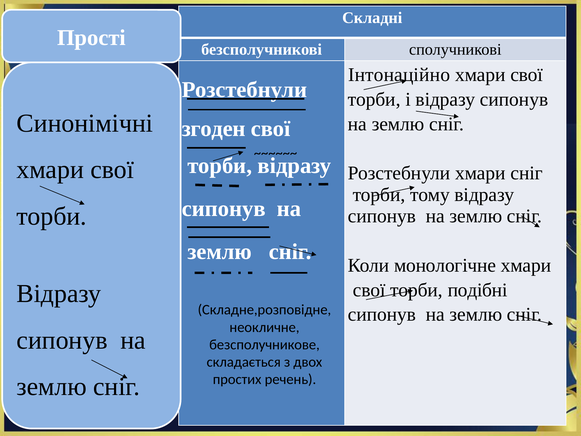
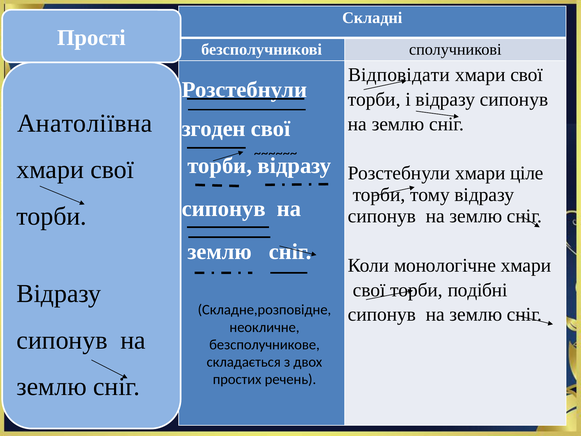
Інтонаційно: Інтонаційно -> Відповідати
Синонімічні: Синонімічні -> Анатоліївна
хмари сніг: сніг -> ціле
